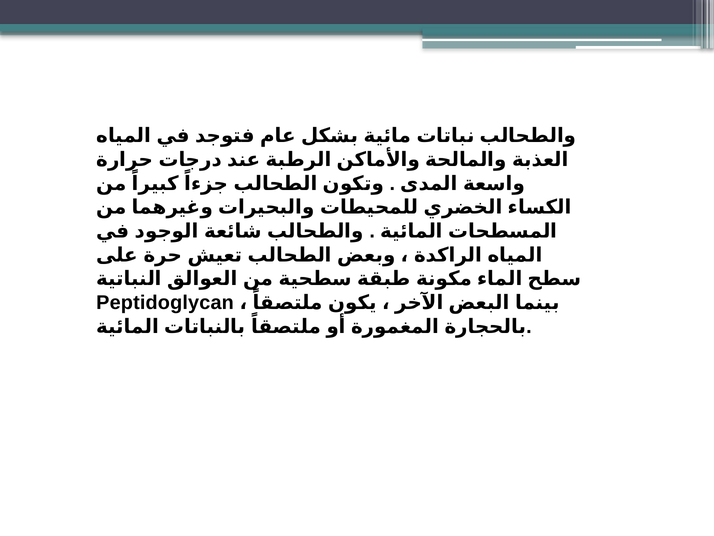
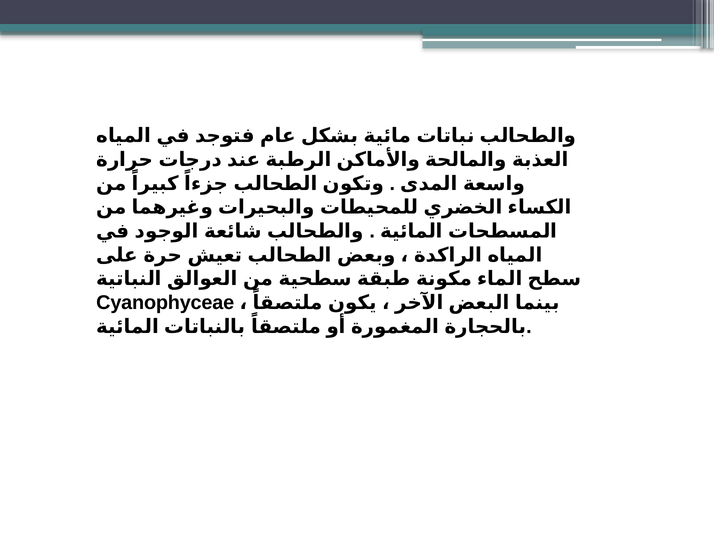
Peptidoglycan: Peptidoglycan -> Cyanophyceae
